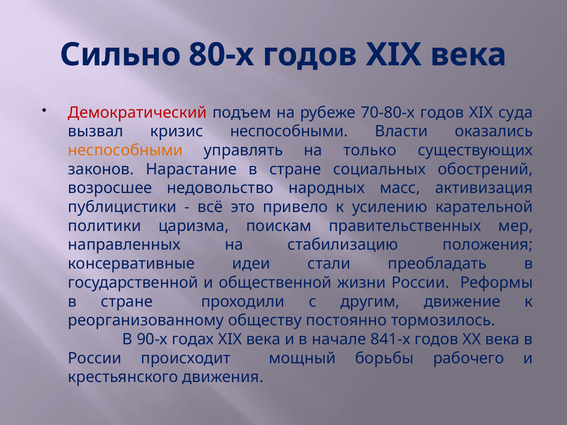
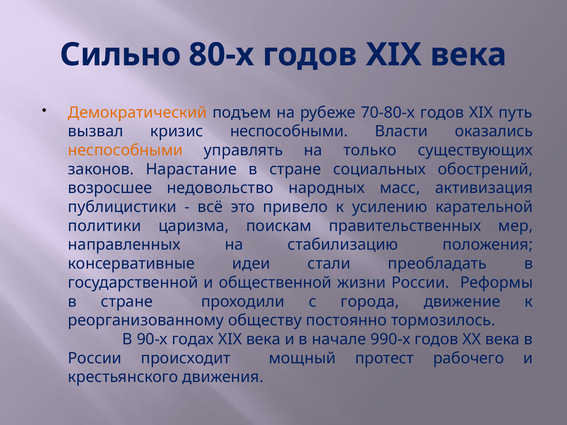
Демократический colour: red -> orange
суда: суда -> путь
другим: другим -> города
841-х: 841-х -> 990-х
борьбы: борьбы -> протест
